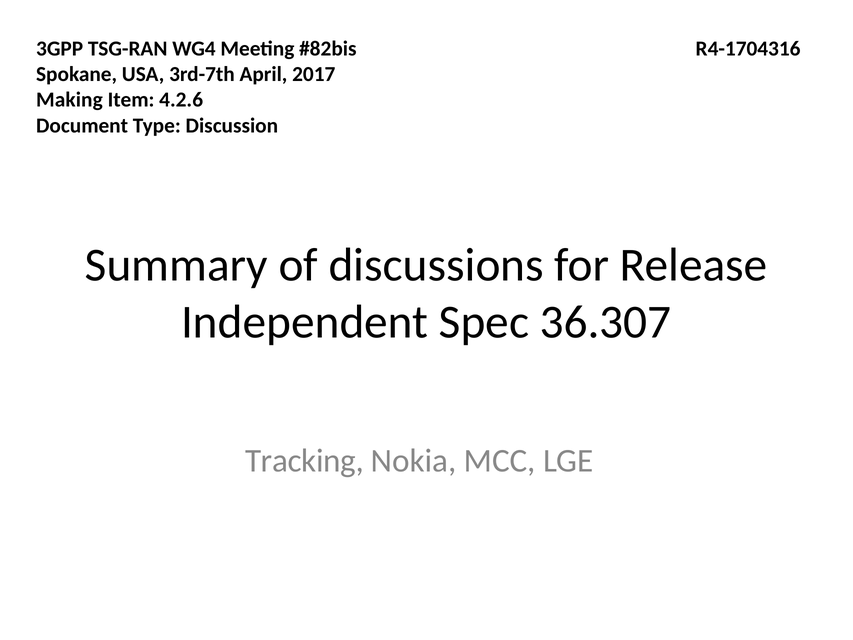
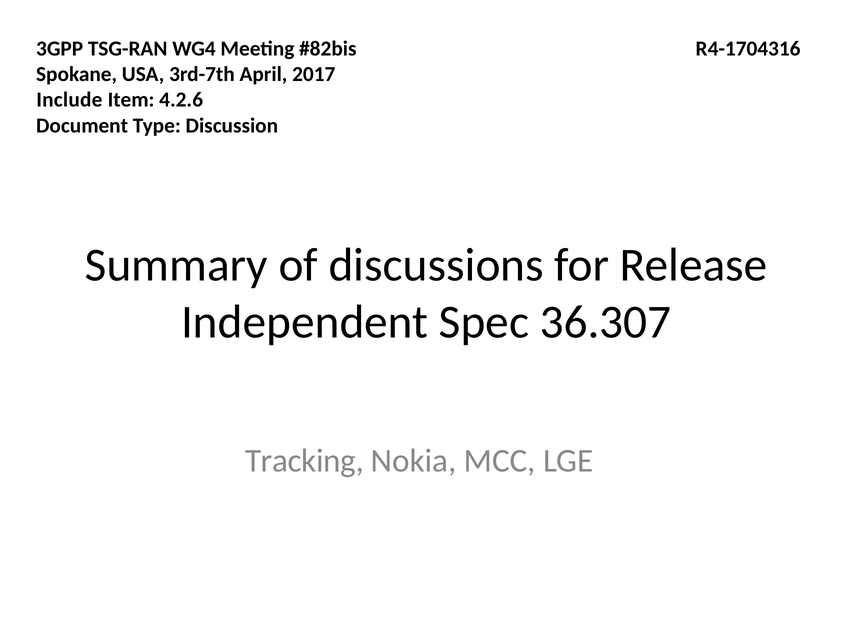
Making: Making -> Include
